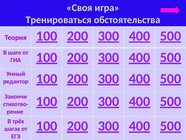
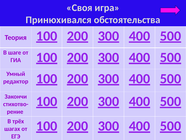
Тренироваться: Тренироваться -> Принюхивался
